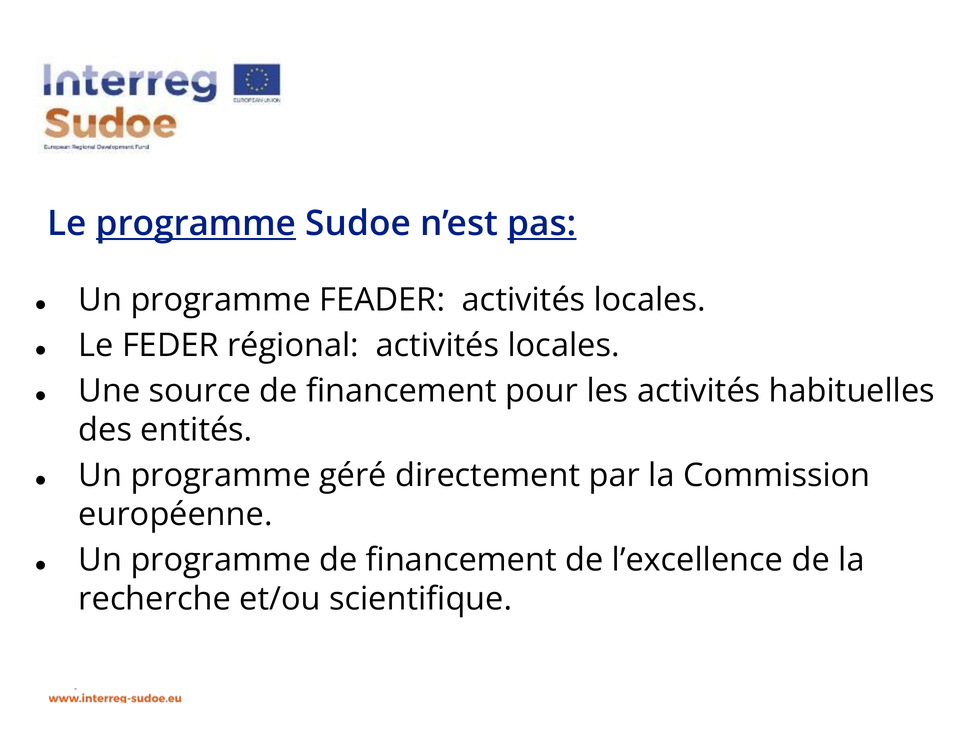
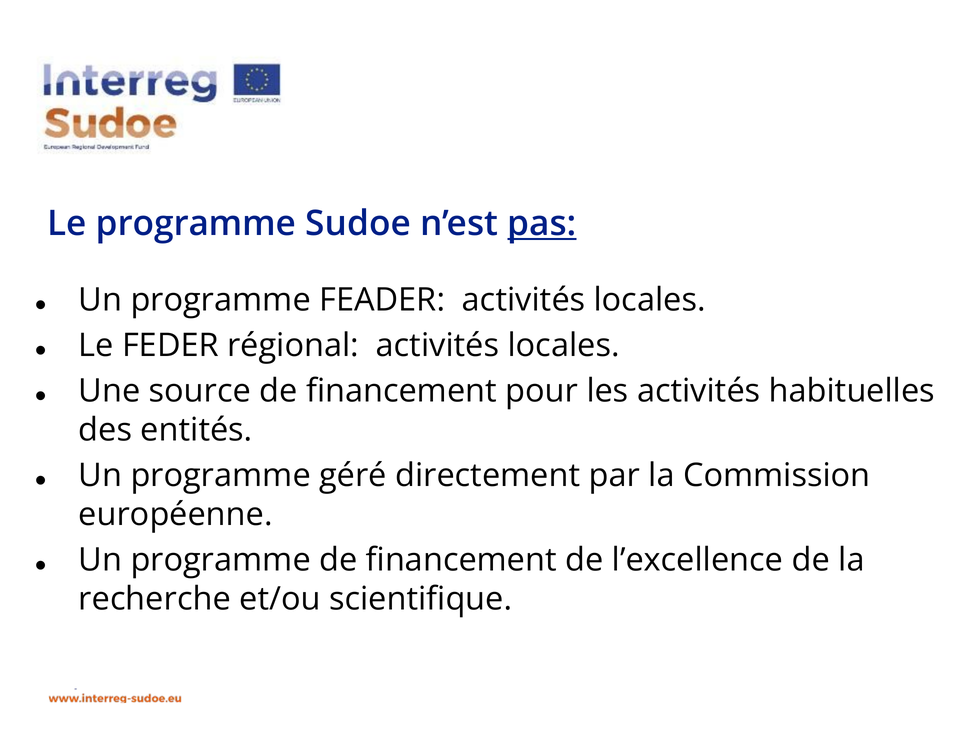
programme at (196, 224) underline: present -> none
